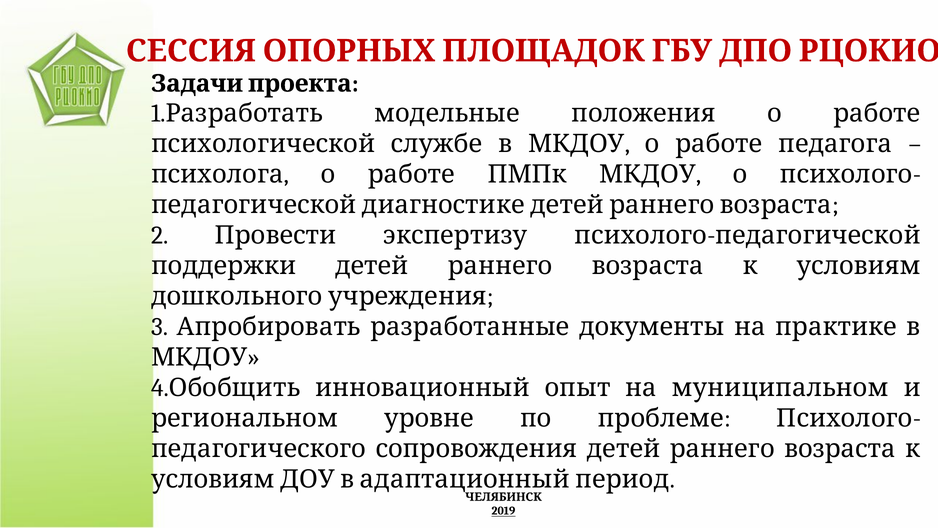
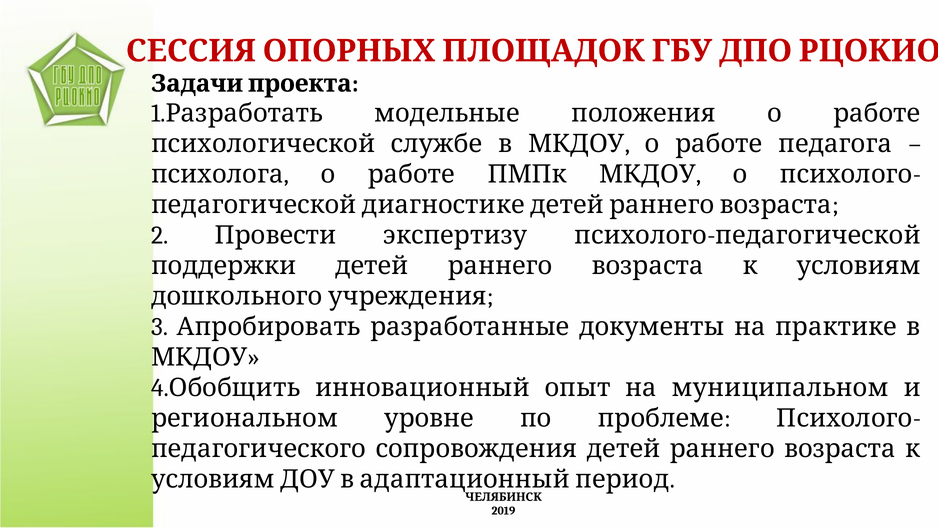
2019 underline: present -> none
